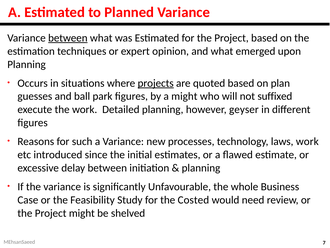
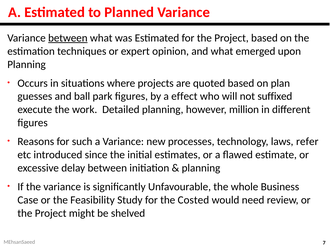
projects underline: present -> none
a might: might -> effect
geyser: geyser -> million
laws work: work -> refer
